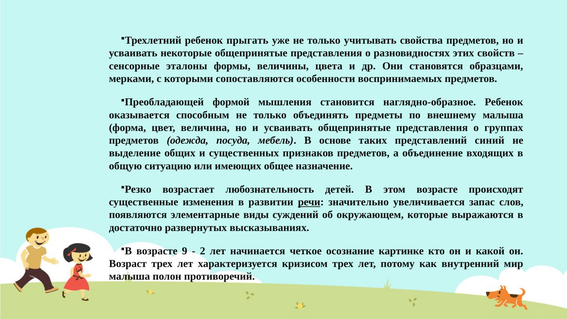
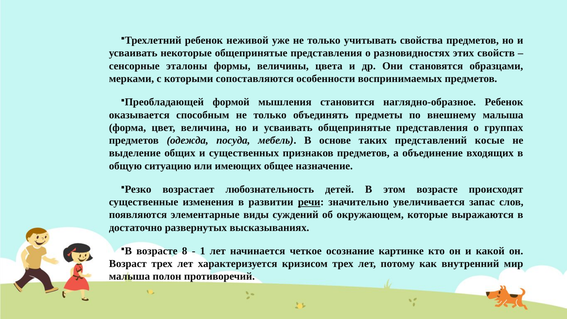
прыгать: прыгать -> неживой
синий: синий -> косые
9: 9 -> 8
2: 2 -> 1
